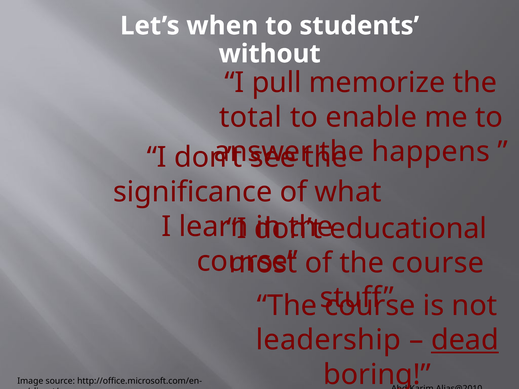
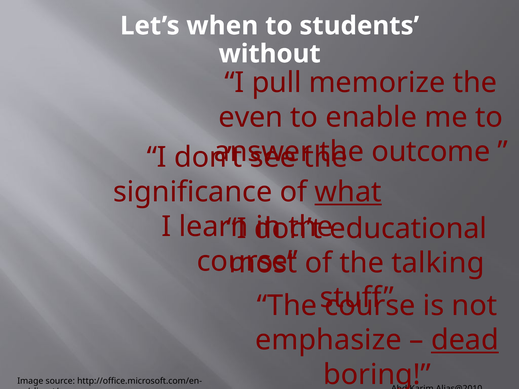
total: total -> even
happens: happens -> outcome
what underline: none -> present
of the course: course -> talking
leadership: leadership -> emphasize
